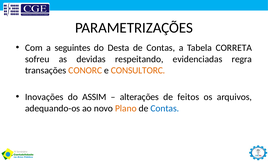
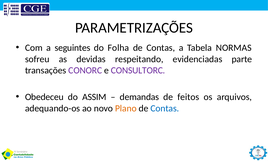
Desta: Desta -> Folha
CORRETA: CORRETA -> NORMAS
regra: regra -> parte
CONORC colour: orange -> purple
CONSULTORC colour: orange -> purple
Inovações: Inovações -> Obedeceu
alterações: alterações -> demandas
